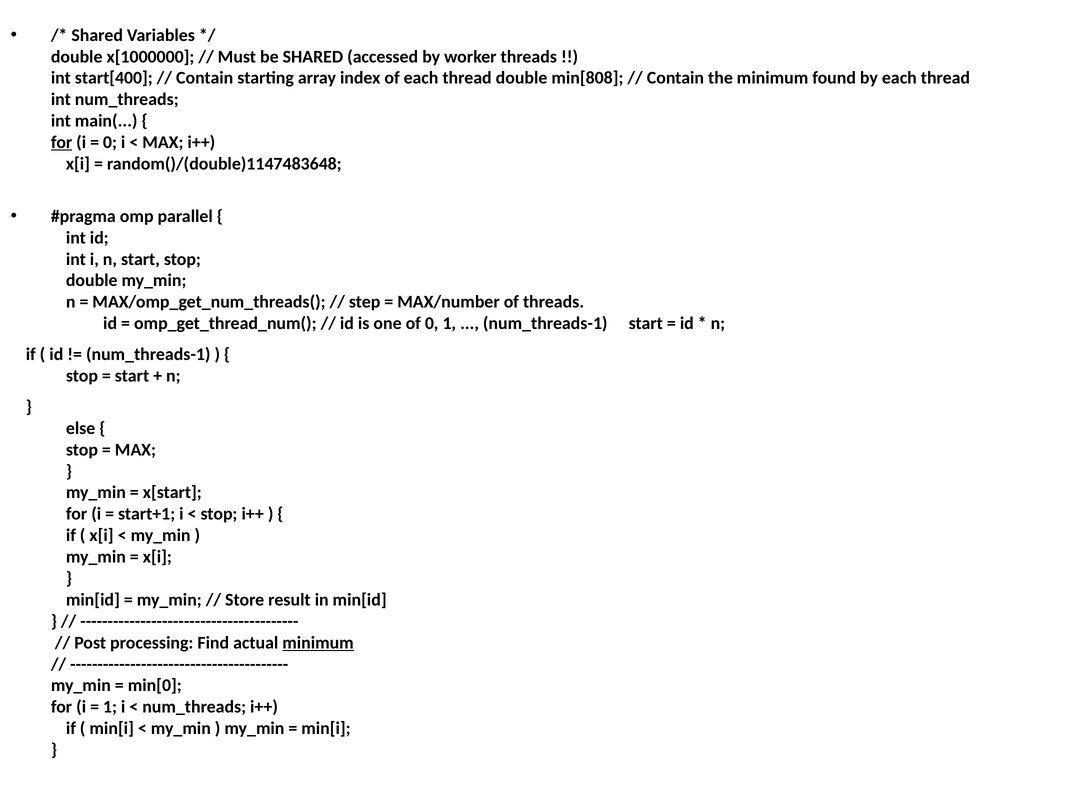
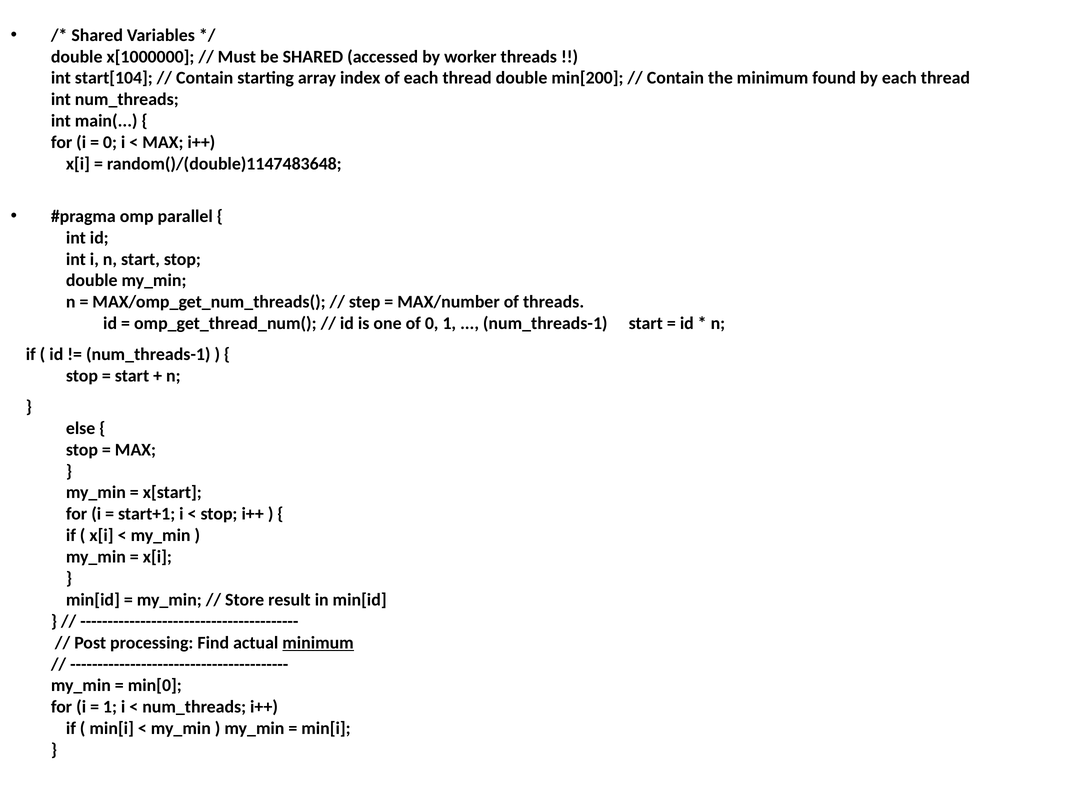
start[400: start[400 -> start[104
min[808: min[808 -> min[200
for at (62, 142) underline: present -> none
